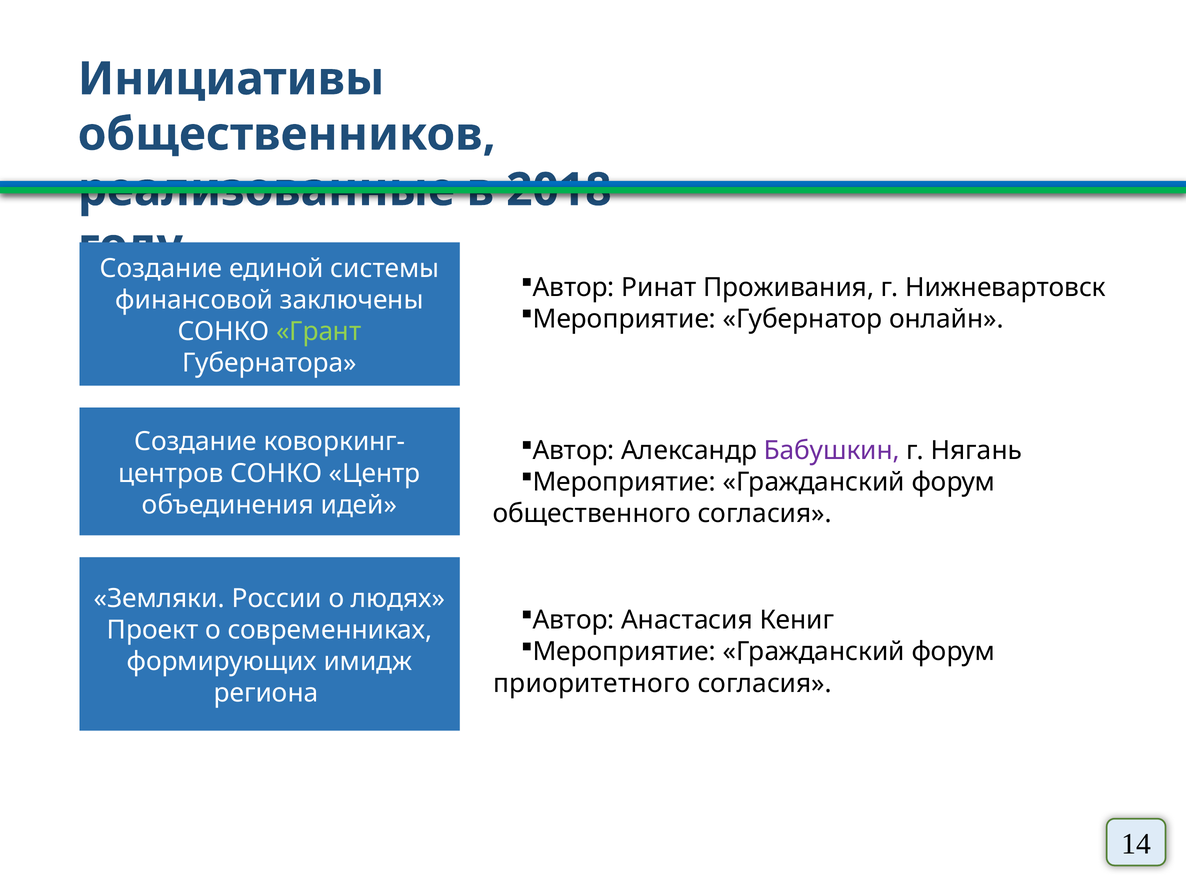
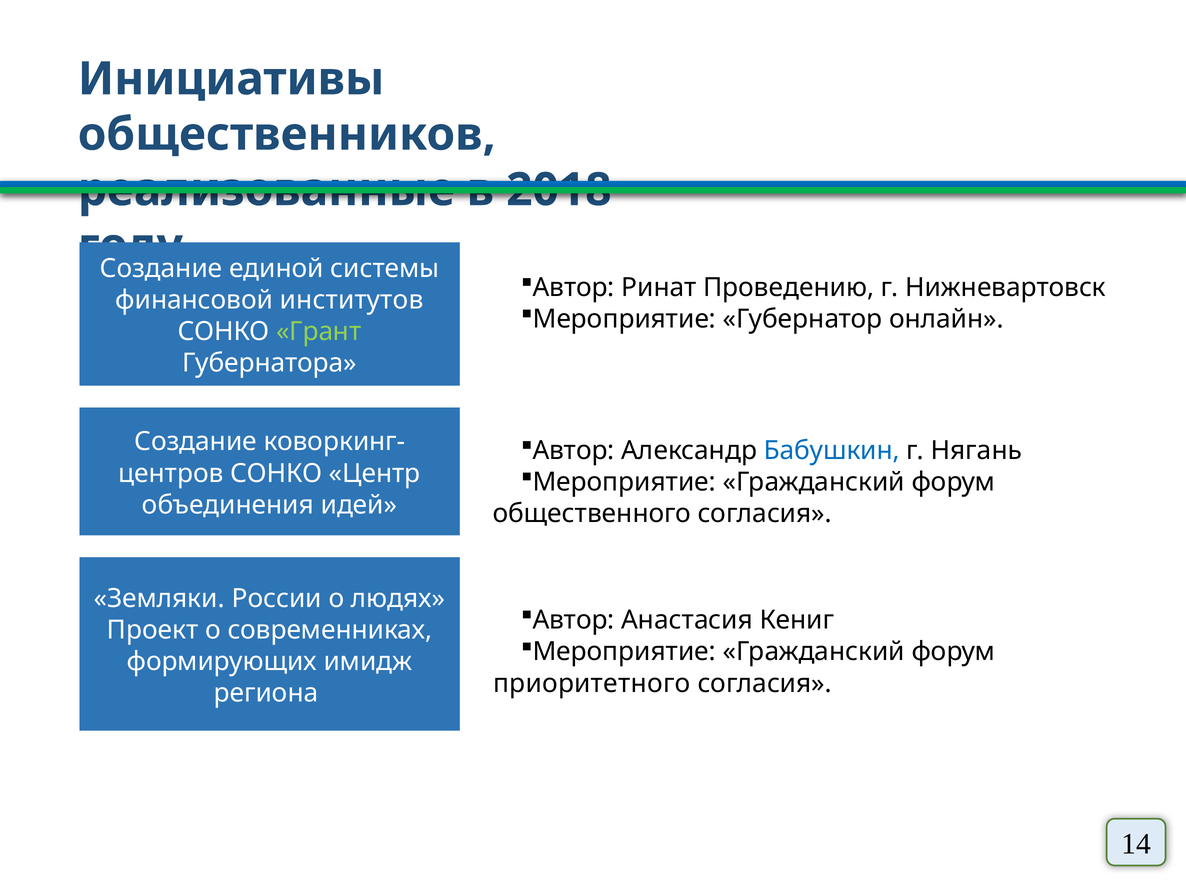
Проживания: Проживания -> Проведению
заключены: заключены -> институтов
Бабушкин colour: purple -> blue
